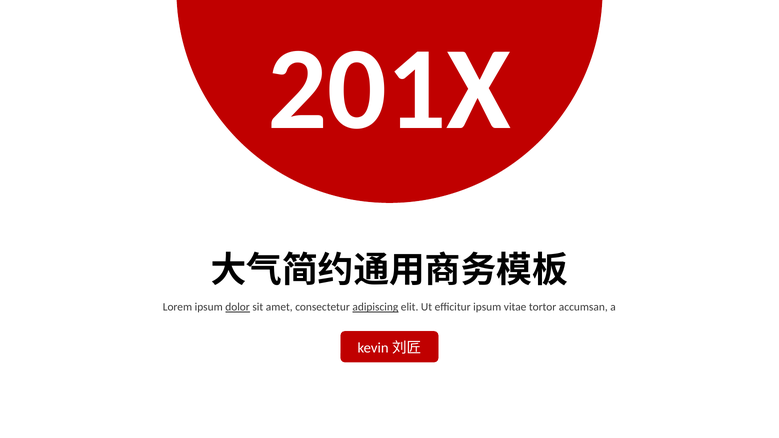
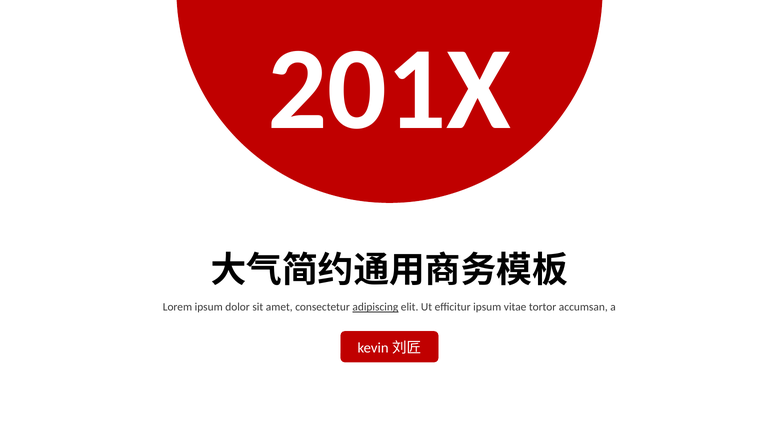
dolor underline: present -> none
